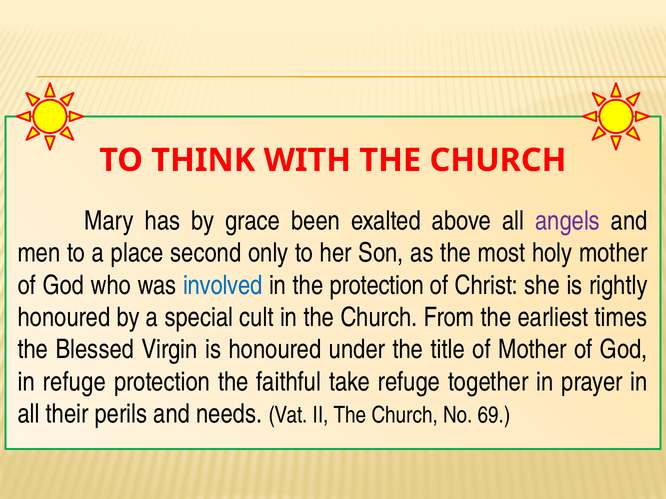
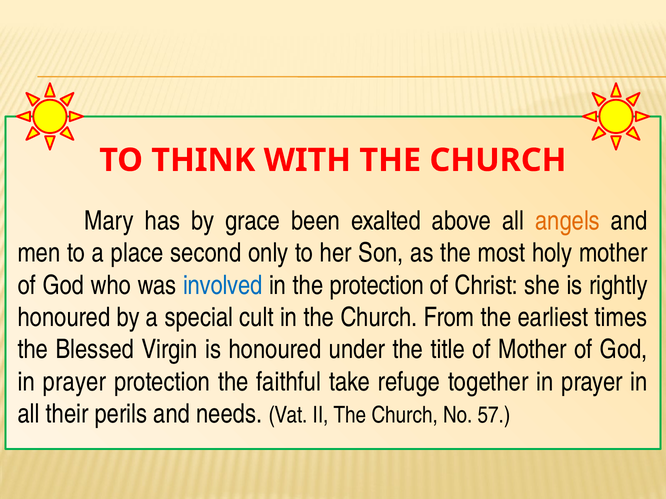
angels colour: purple -> orange
refuge at (74, 382): refuge -> prayer
69: 69 -> 57
